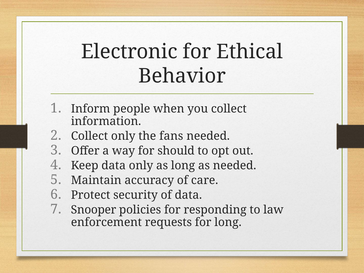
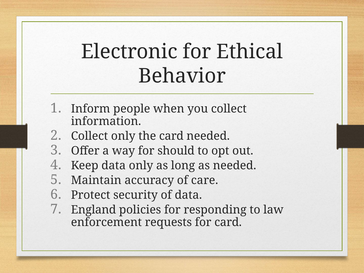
the fans: fans -> card
Snooper: Snooper -> England
for long: long -> card
